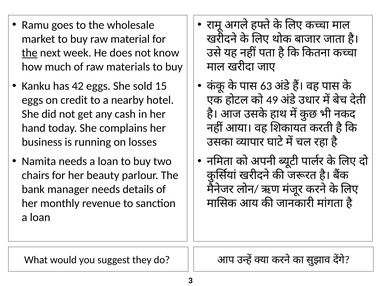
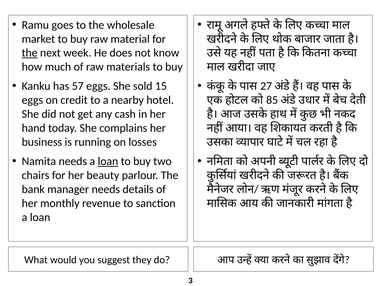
42: 42 -> 57
63: 63 -> 27
49: 49 -> 85
loan at (108, 161) underline: none -> present
